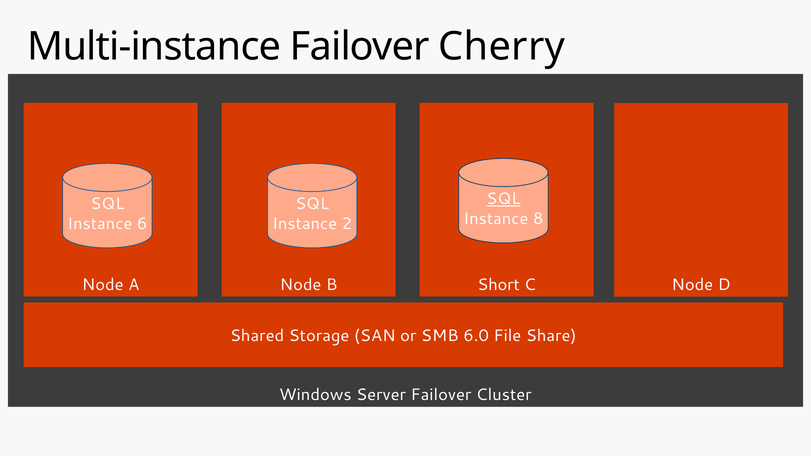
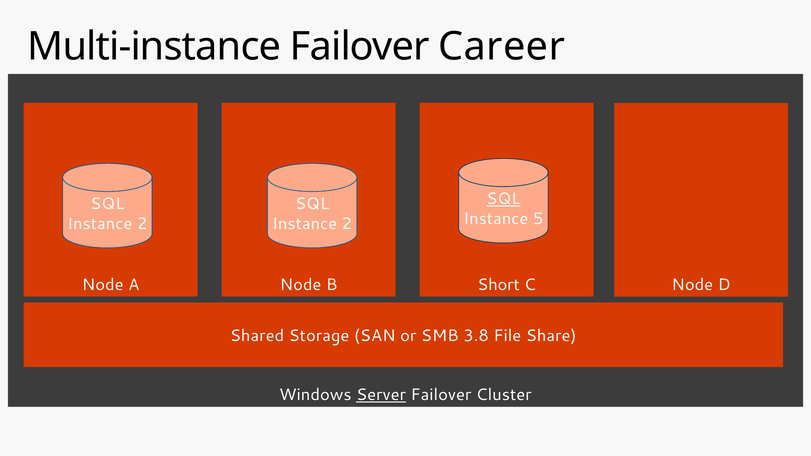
Cherry: Cherry -> Career
8: 8 -> 5
6 at (142, 224): 6 -> 2
6.0: 6.0 -> 3.8
Server underline: none -> present
